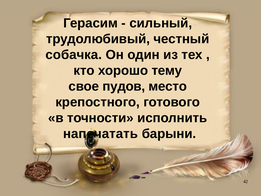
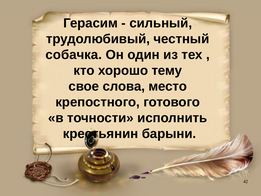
пудов: пудов -> слова
напечатать: напечатать -> крестьянин
